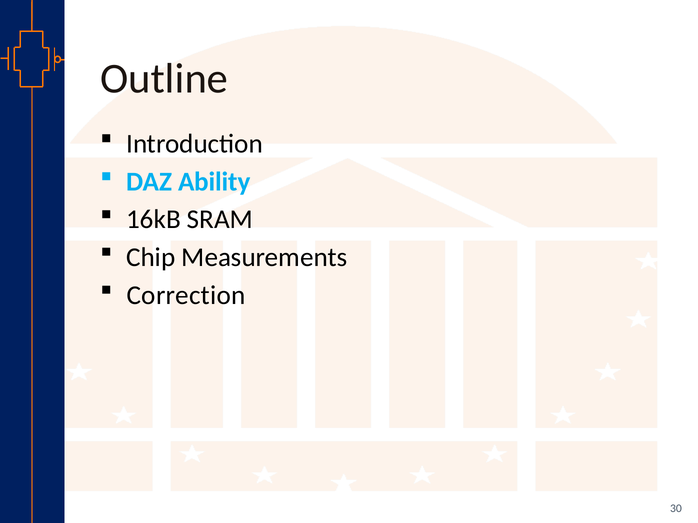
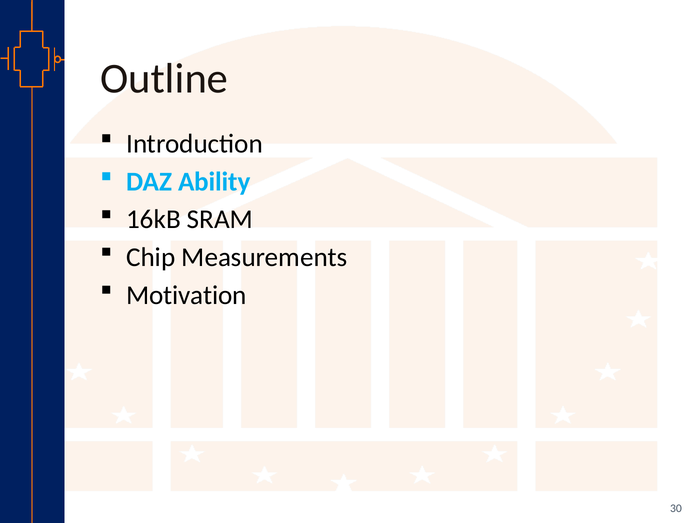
Correction: Correction -> Motivation
